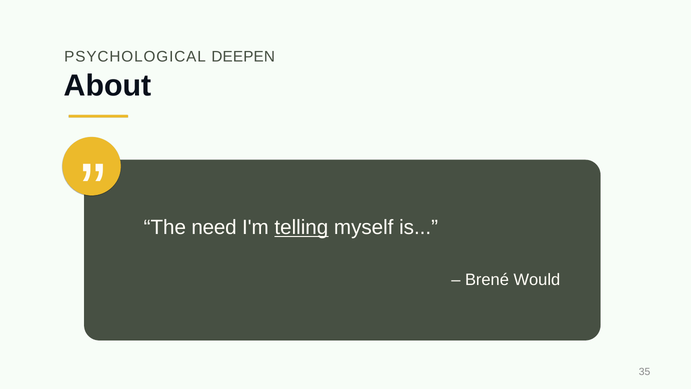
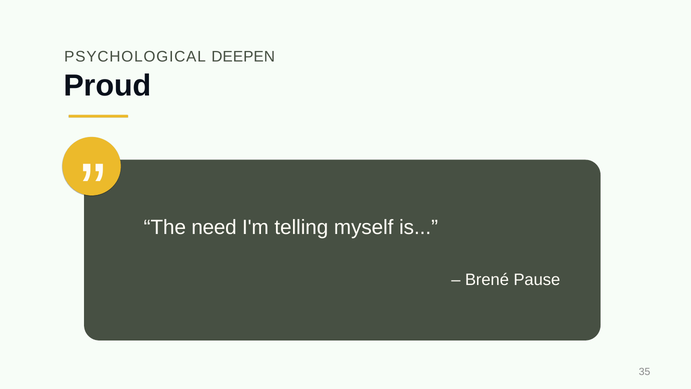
About: About -> Proud
telling underline: present -> none
Would: Would -> Pause
